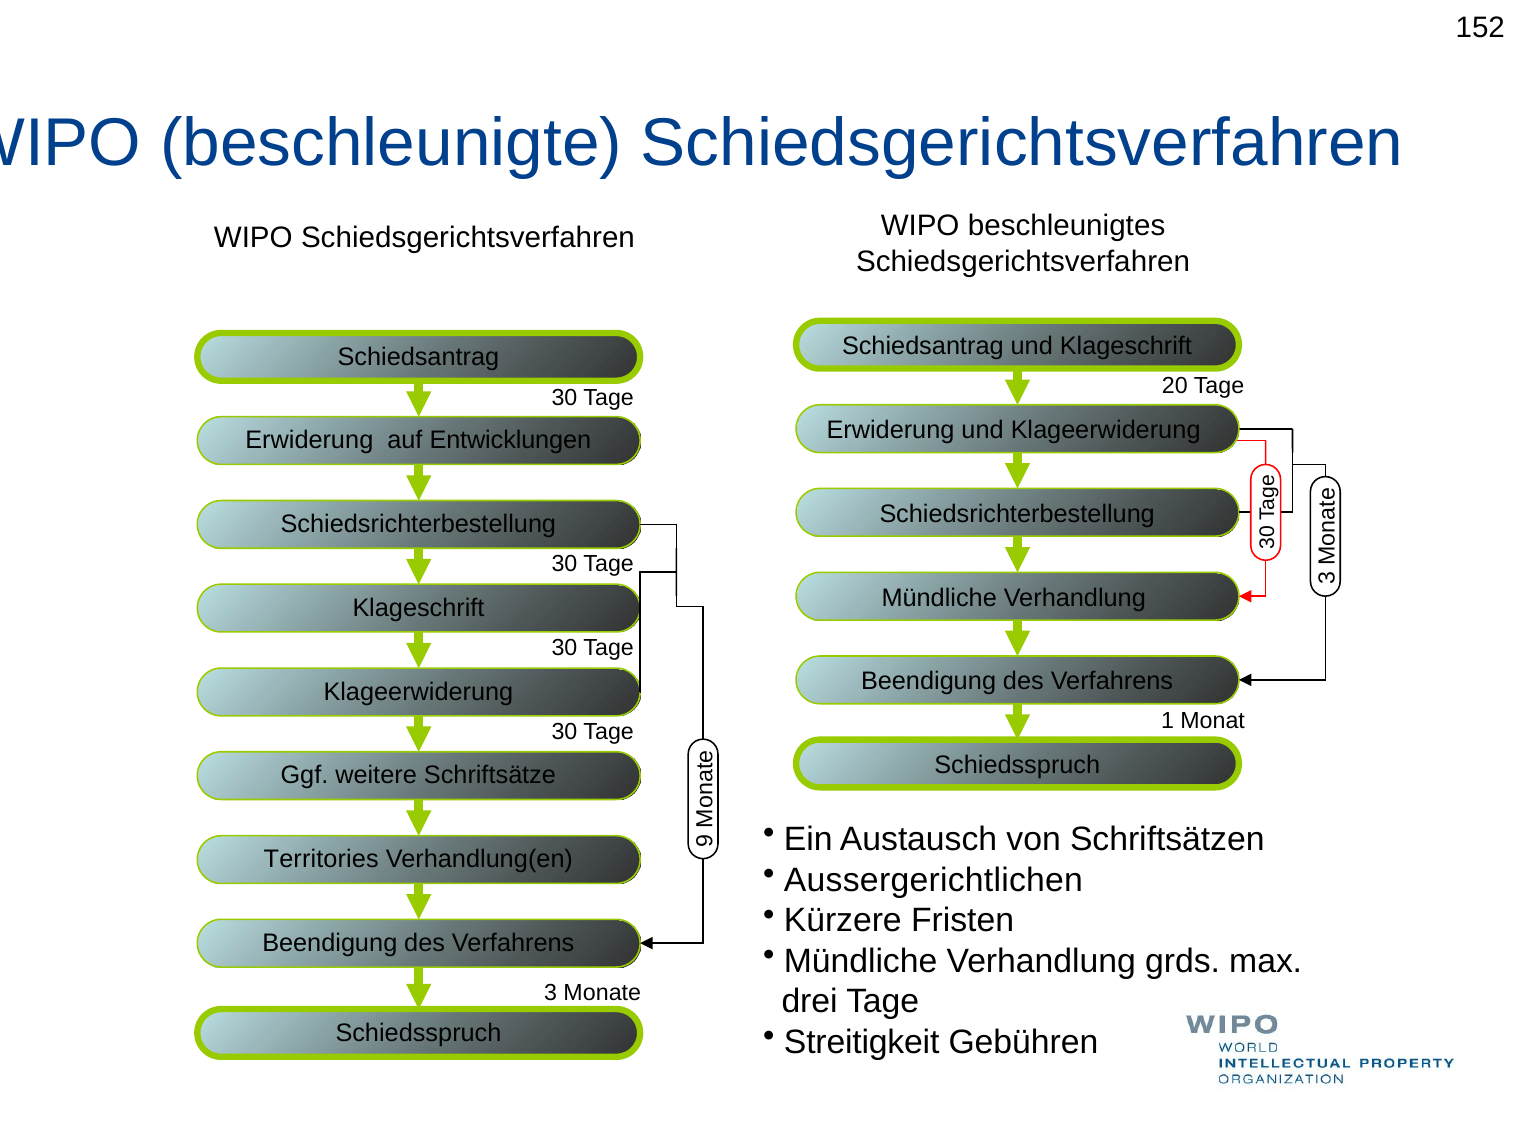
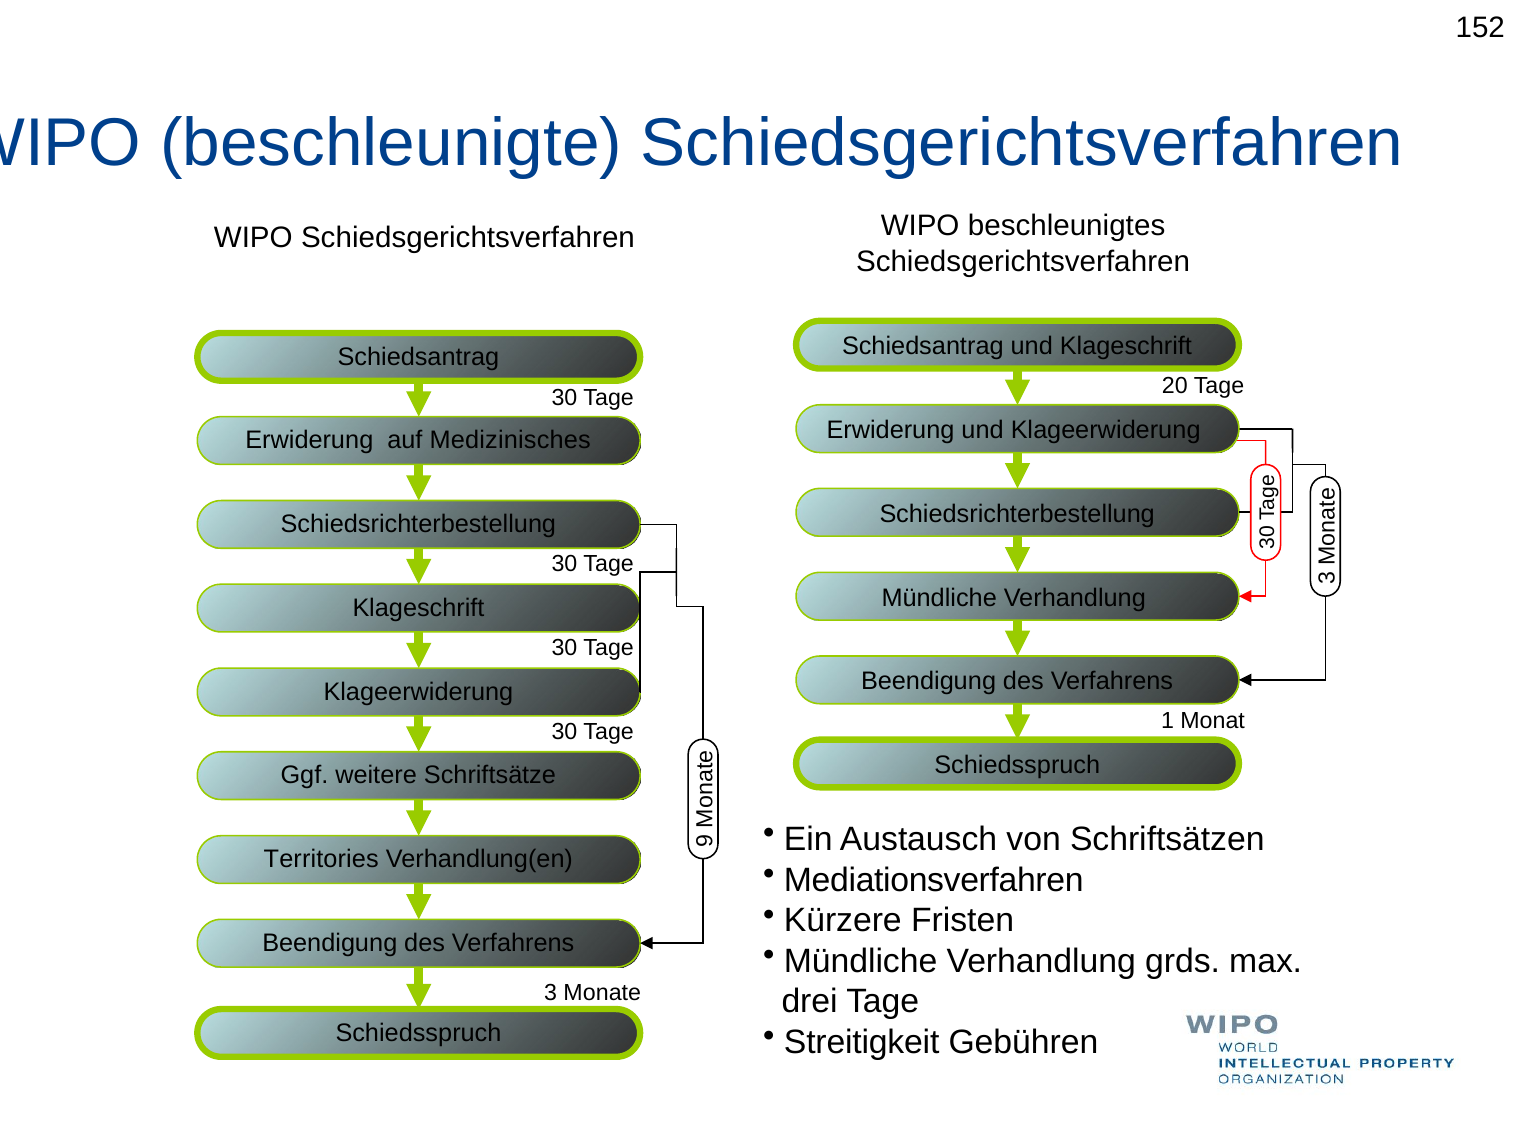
Entwicklungen: Entwicklungen -> Medizinisches
Aussergerichtlichen: Aussergerichtlichen -> Mediationsverfahren
